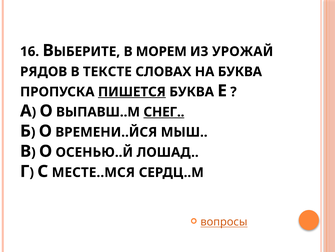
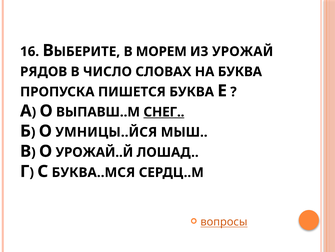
ТЕКСТЕ: ТЕКСТЕ -> ЧИСЛО
ПИШЕТСЯ underline: present -> none
ВРЕМЕНИ..ЙСЯ: ВРЕМЕНИ..ЙСЯ -> УМНИЦЫ..ЙСЯ
ОСЕНЬЮ..Й: ОСЕНЬЮ..Й -> УРОЖАЙ..Й
МЕСТЕ..МСЯ: МЕСТЕ..МСЯ -> БУКВА..МСЯ
